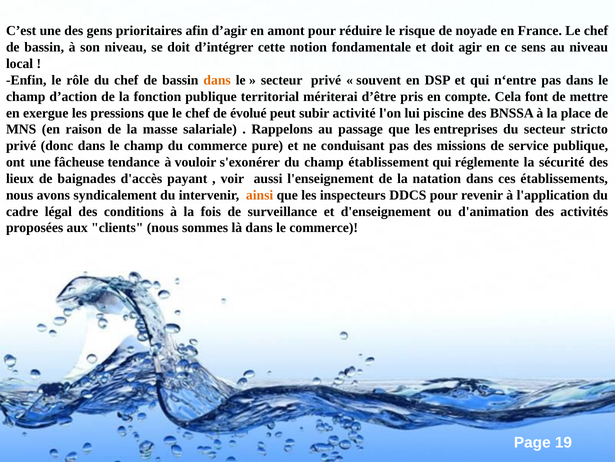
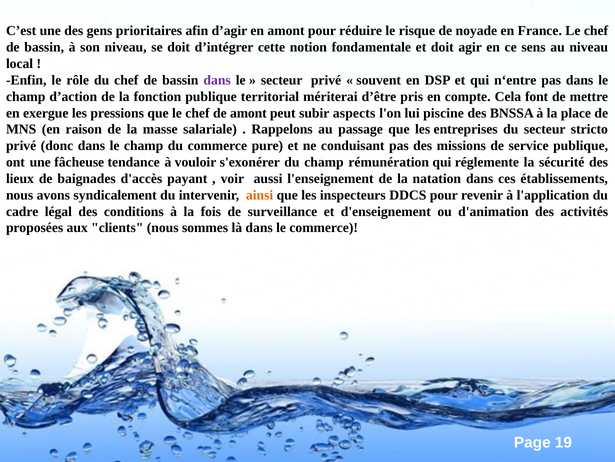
dans at (217, 80) colour: orange -> purple
de évolué: évolué -> amont
activité: activité -> aspects
établissement: établissement -> rémunération
